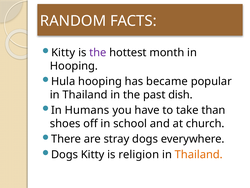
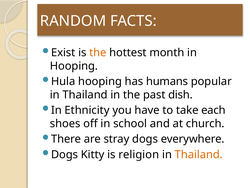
Kitty at (63, 52): Kitty -> Exist
the at (98, 52) colour: purple -> orange
became: became -> humans
Humans: Humans -> Ethnicity
than: than -> each
